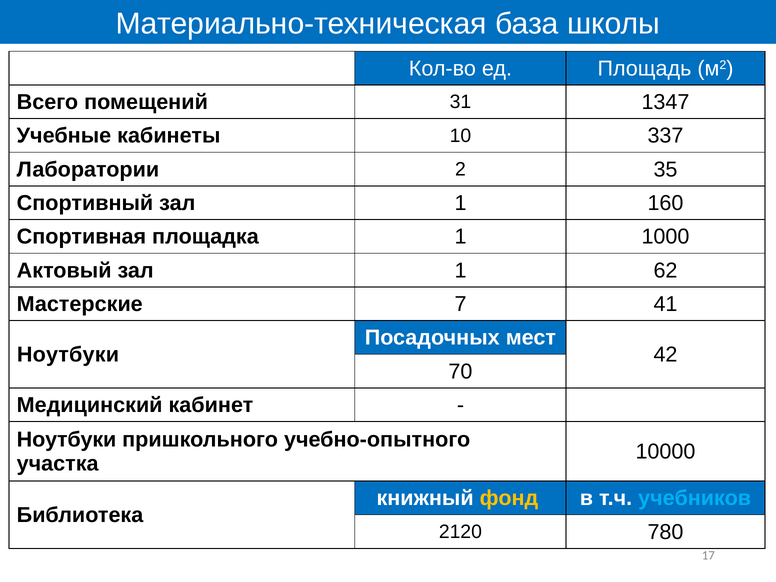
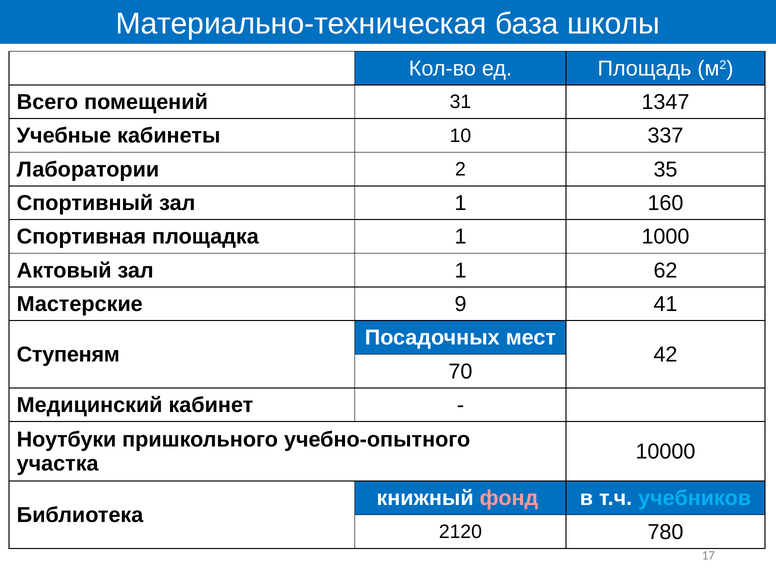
7: 7 -> 9
Ноутбуки at (68, 355): Ноутбуки -> Ступеням
фонд colour: yellow -> pink
